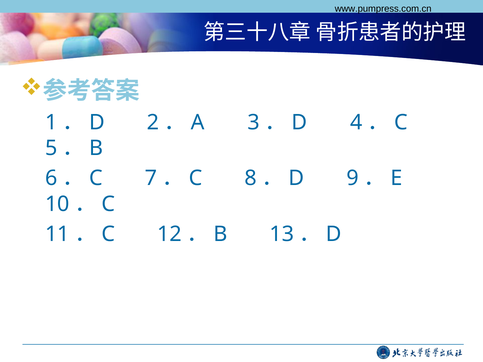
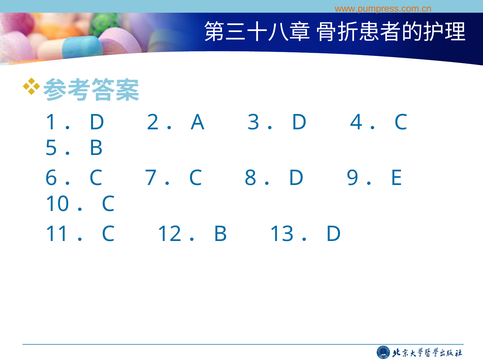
www.pumpress.com.cn colour: black -> orange
